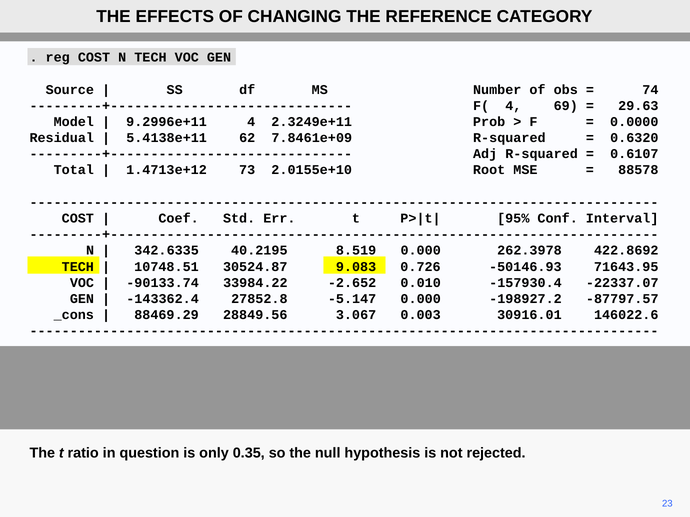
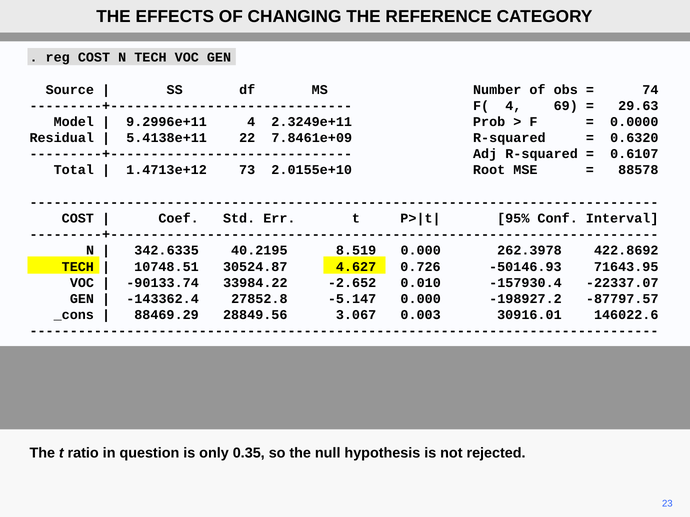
62: 62 -> 22
9.083: 9.083 -> 4.627
